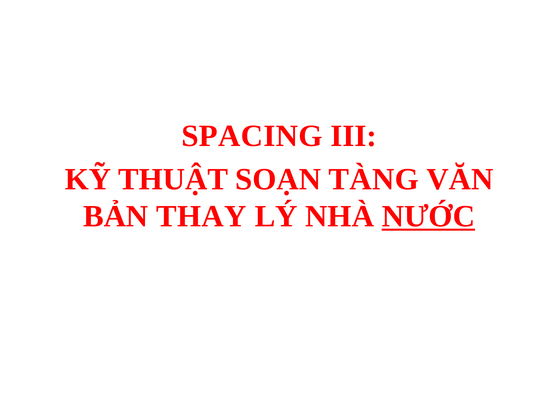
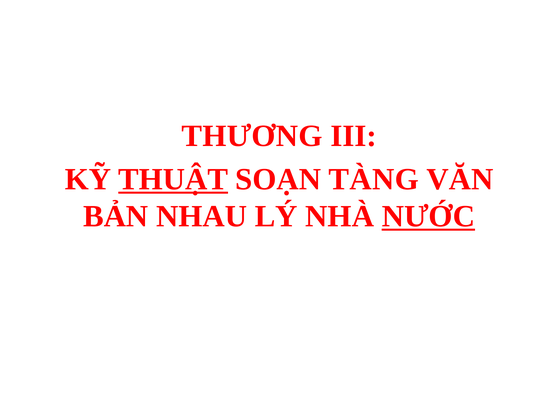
SPACING: SPACING -> THƯƠNG
THUẬT underline: none -> present
THAY: THAY -> NHAU
